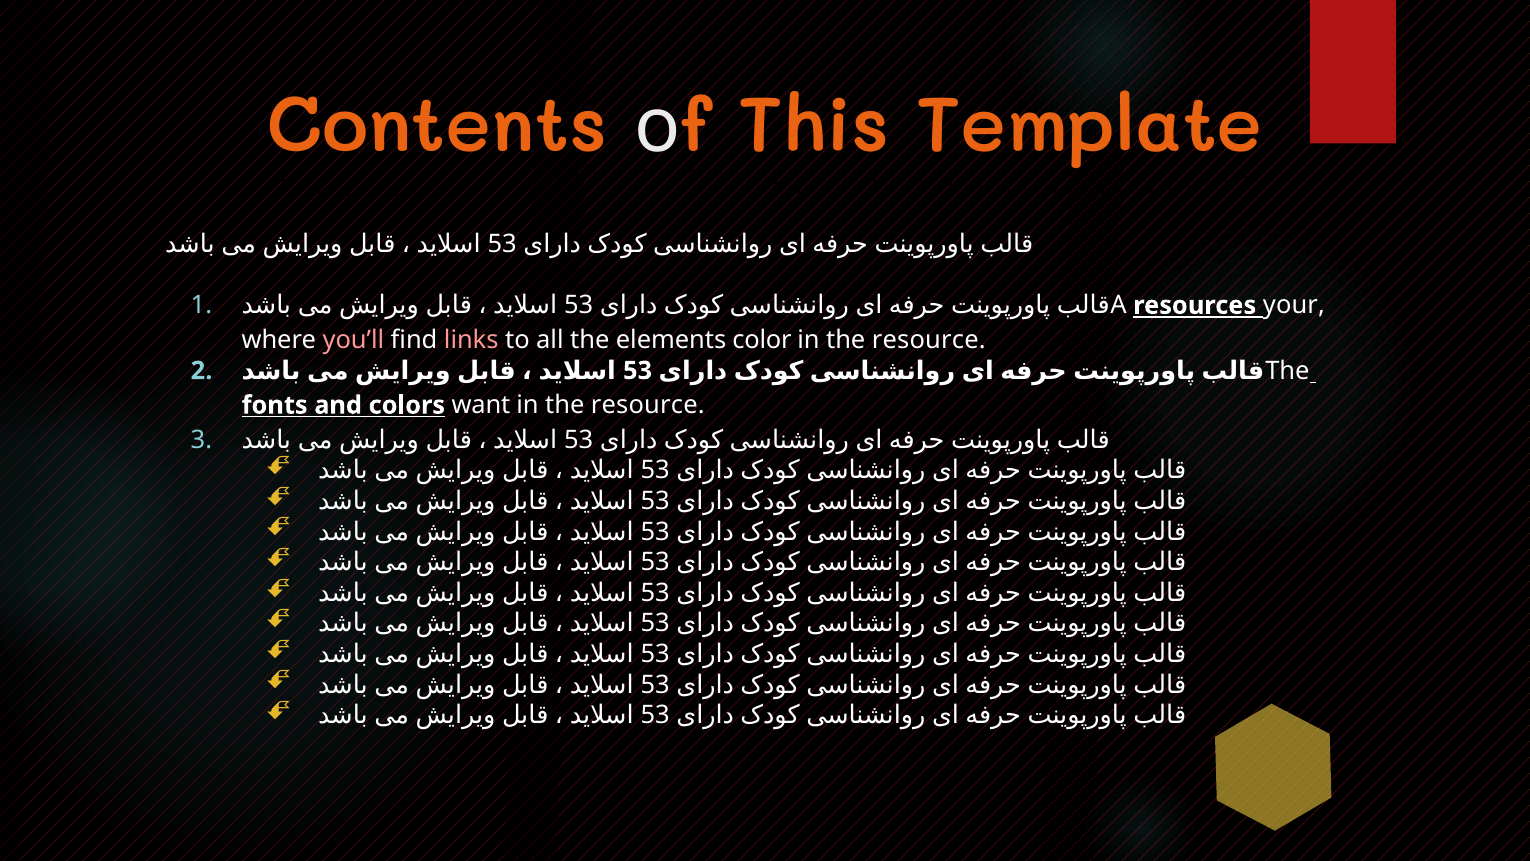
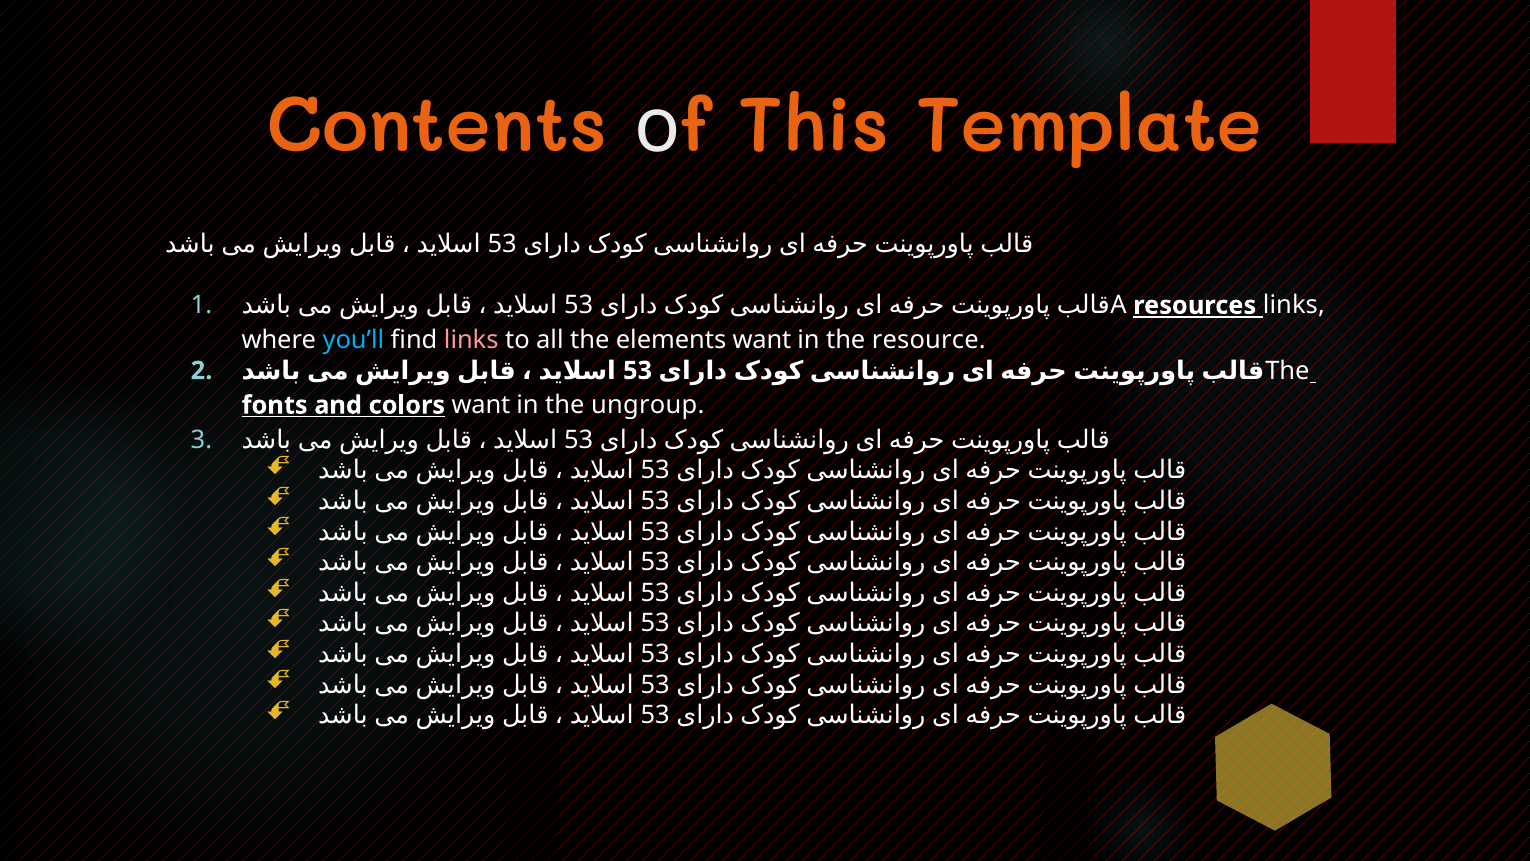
resources your: your -> links
you’ll colour: pink -> light blue
elements color: color -> want
resource at (648, 405): resource -> ungroup
